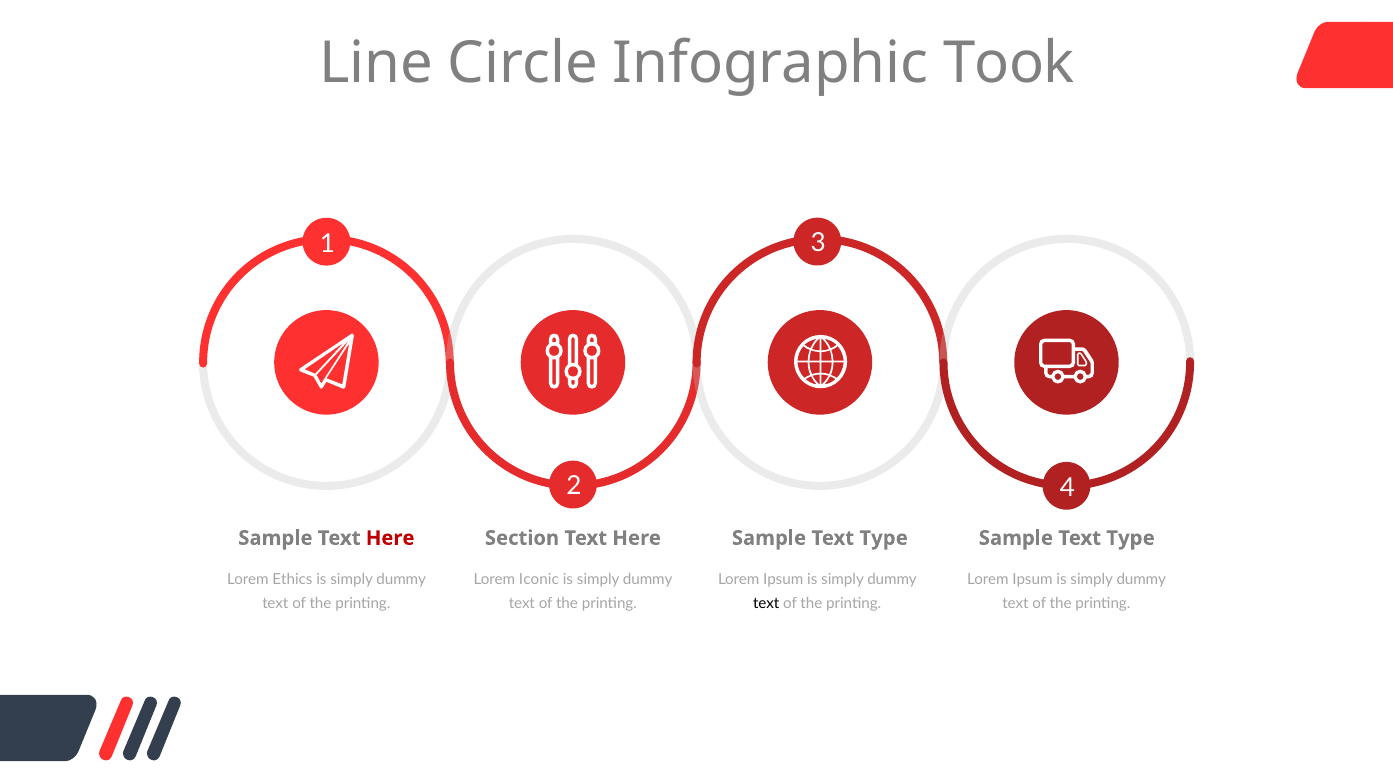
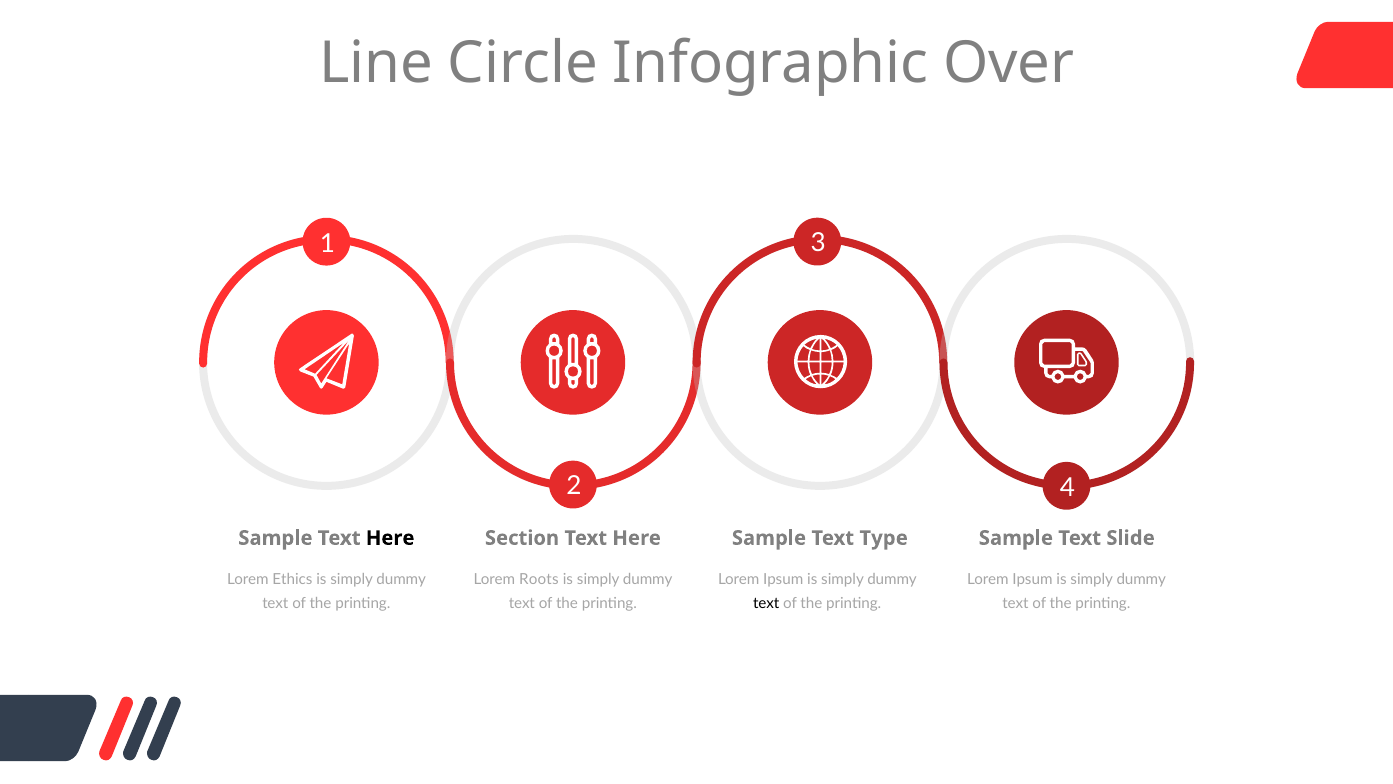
Took: Took -> Over
Here at (390, 538) colour: red -> black
Type at (1131, 538): Type -> Slide
Iconic: Iconic -> Roots
